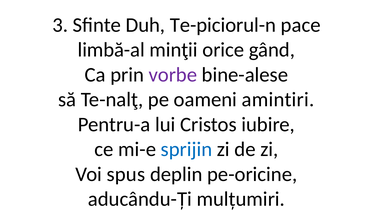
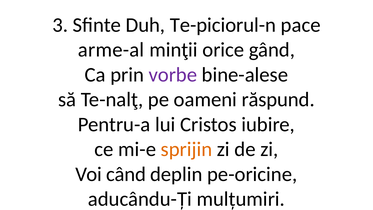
limbă-al: limbă-al -> arme-al
amintiri: amintiri -> răspund
sprijin colour: blue -> orange
spus: spus -> când
